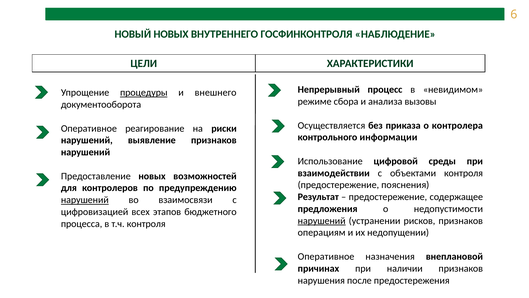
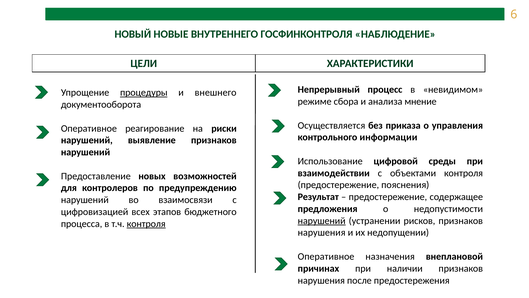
НОВЫЙ НОВЫХ: НОВЫХ -> НОВЫЕ
вызовы: вызовы -> мнение
контролера: контролера -> управления
нарушений at (85, 200) underline: present -> none
контроля at (146, 223) underline: none -> present
операциям at (322, 232): операциям -> нарушения
